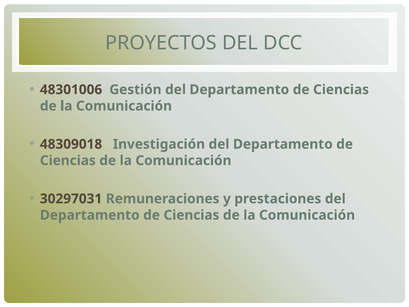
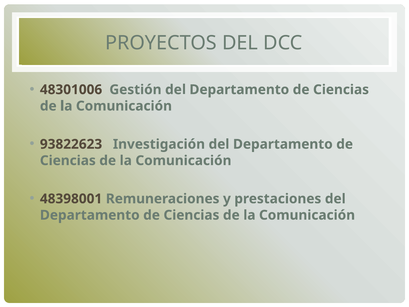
48309018: 48309018 -> 93822623
30297031: 30297031 -> 48398001
